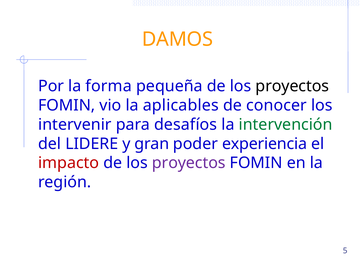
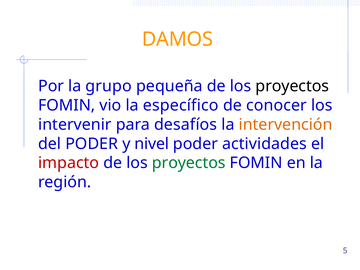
forma: forma -> grupo
aplicables: aplicables -> específico
intervención colour: green -> orange
del LIDERE: LIDERE -> PODER
gran: gran -> nivel
experiencia: experiencia -> actividades
proyectos at (189, 163) colour: purple -> green
